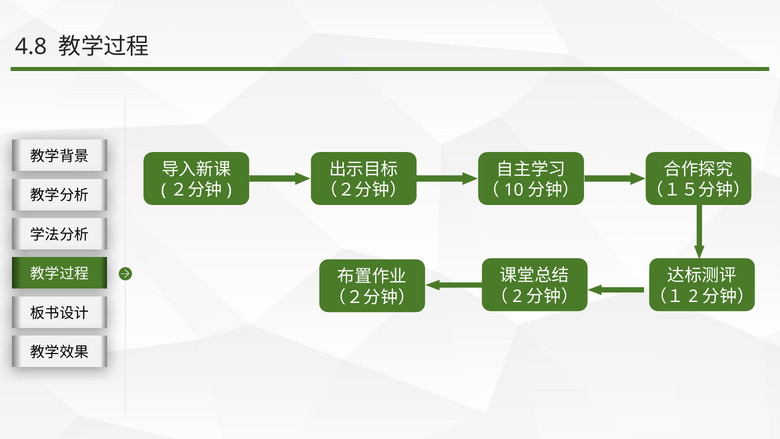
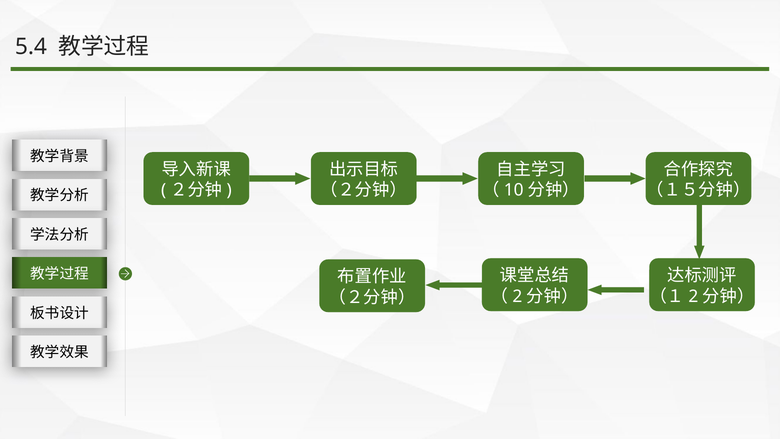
4.8: 4.8 -> 5.4
